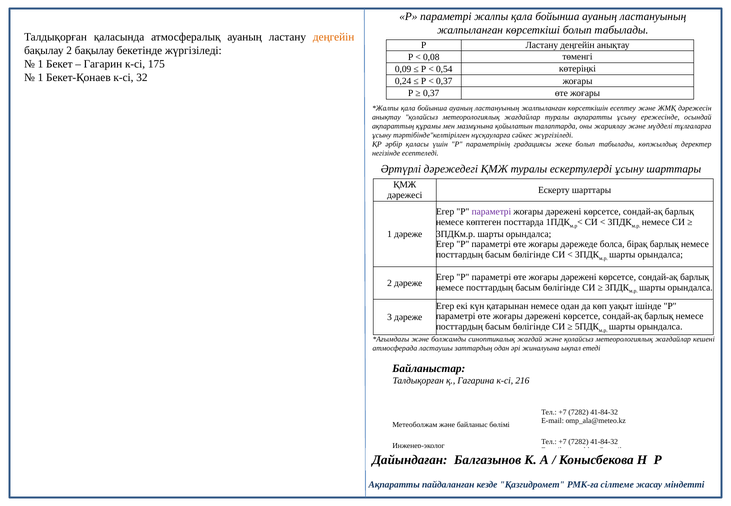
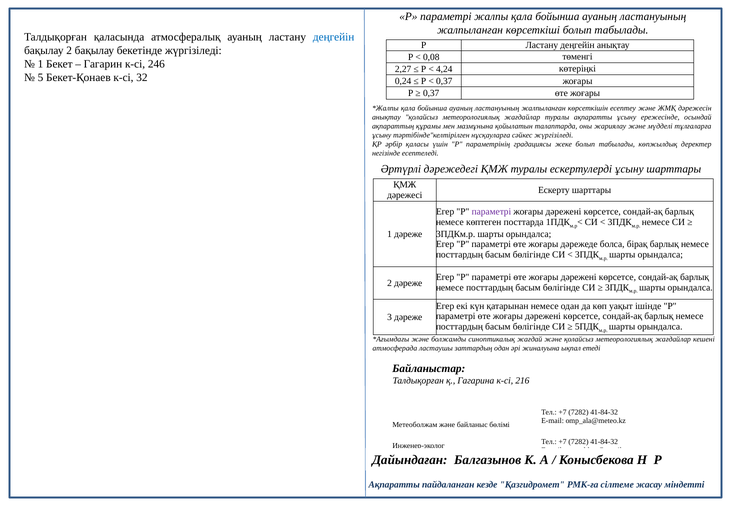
деңгейін at (334, 37) colour: orange -> blue
175: 175 -> 246
0,09: 0,09 -> 2,27
0,54: 0,54 -> 4,24
1 at (41, 78): 1 -> 5
